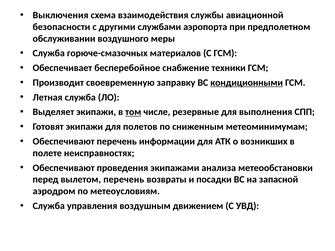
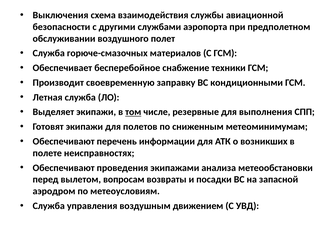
меры: меры -> полет
кондиционными underline: present -> none
вылетом перечень: перечень -> вопросам
